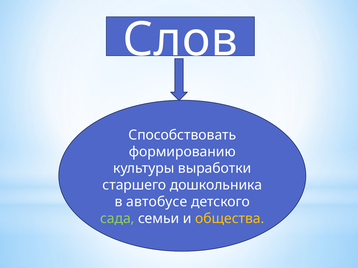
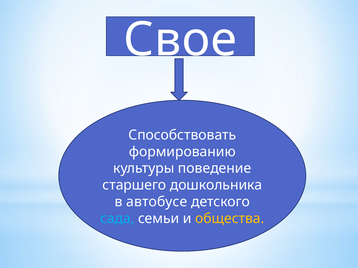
Слов: Слов -> Свое
выработки: выработки -> поведение
сада colour: light green -> light blue
